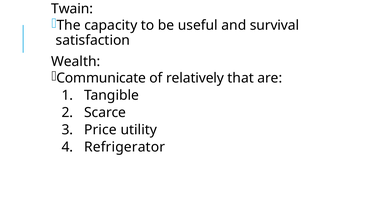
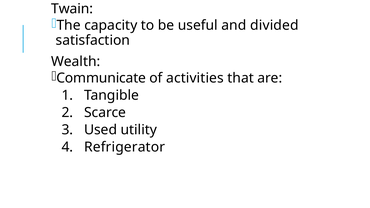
survival: survival -> divided
relatively: relatively -> activities
Price: Price -> Used
